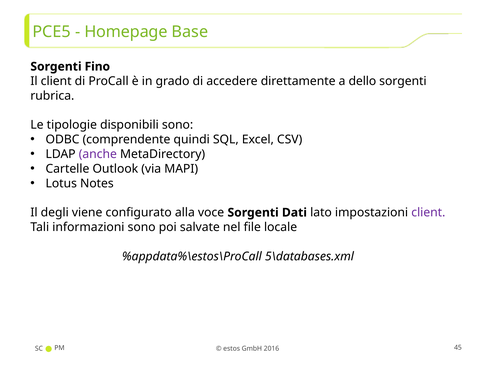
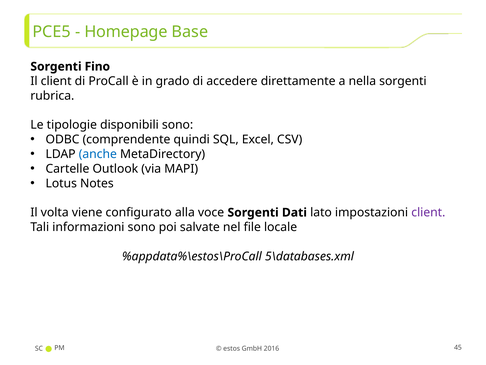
dello: dello -> nella
anche colour: purple -> blue
degli: degli -> volta
